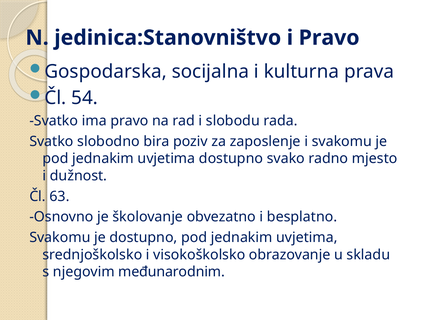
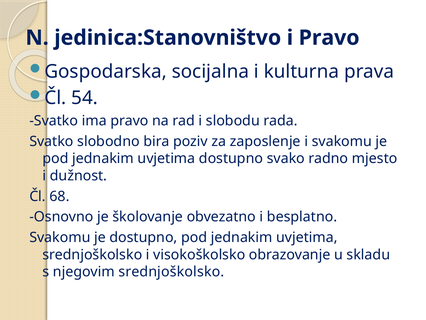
63: 63 -> 68
njegovim međunarodnim: međunarodnim -> srednjoškolsko
